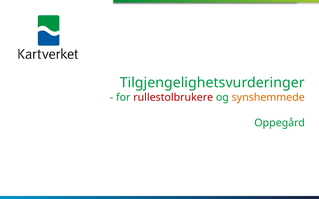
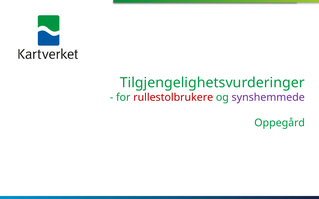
synshemmede colour: orange -> purple
